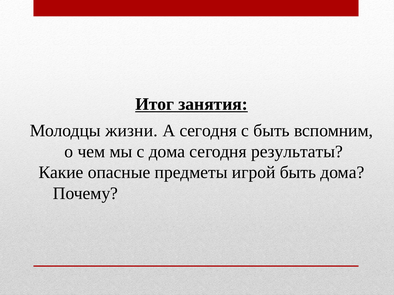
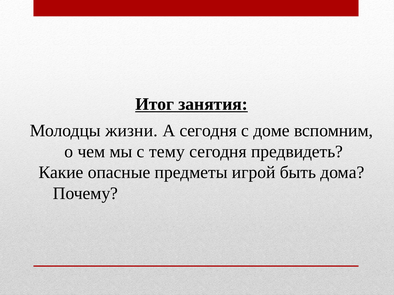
с быть: быть -> доме
с дома: дома -> тему
результаты: результаты -> предвидеть
